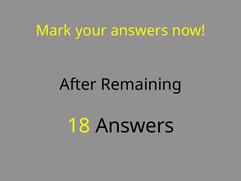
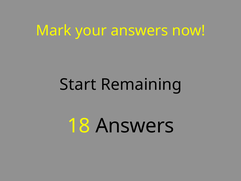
After: After -> Start
